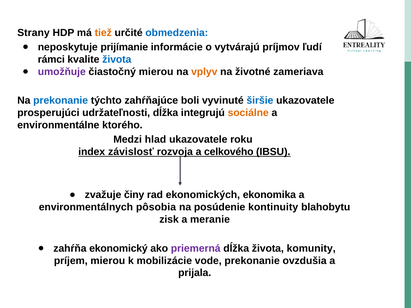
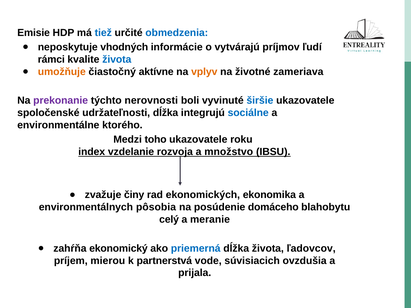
Strany: Strany -> Emisie
tiež colour: orange -> blue
prijímanie: prijímanie -> vhodných
umožňuje colour: purple -> orange
čiastočný mierou: mierou -> aktívne
prekonanie at (61, 101) colour: blue -> purple
zahŕňajúce: zahŕňajúce -> nerovnosti
prosperujúci: prosperujúci -> spoločenské
sociálne colour: orange -> blue
hlad: hlad -> toho
závislosť: závislosť -> vzdelanie
celkového: celkového -> množstvo
kontinuity: kontinuity -> domáceho
zisk: zisk -> celý
priemerná colour: purple -> blue
komunity: komunity -> ľadovcov
mobilizácie: mobilizácie -> partnerstvá
vode prekonanie: prekonanie -> súvisiacich
